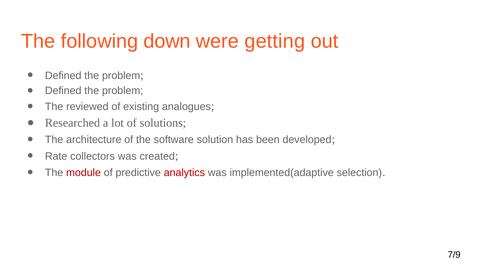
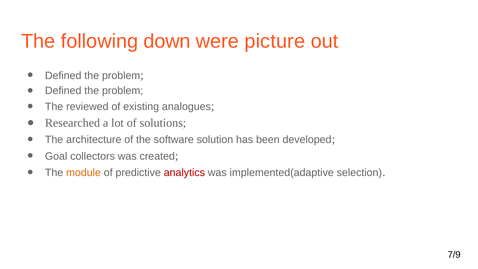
getting: getting -> picture
Rate: Rate -> Goal
module colour: red -> orange
